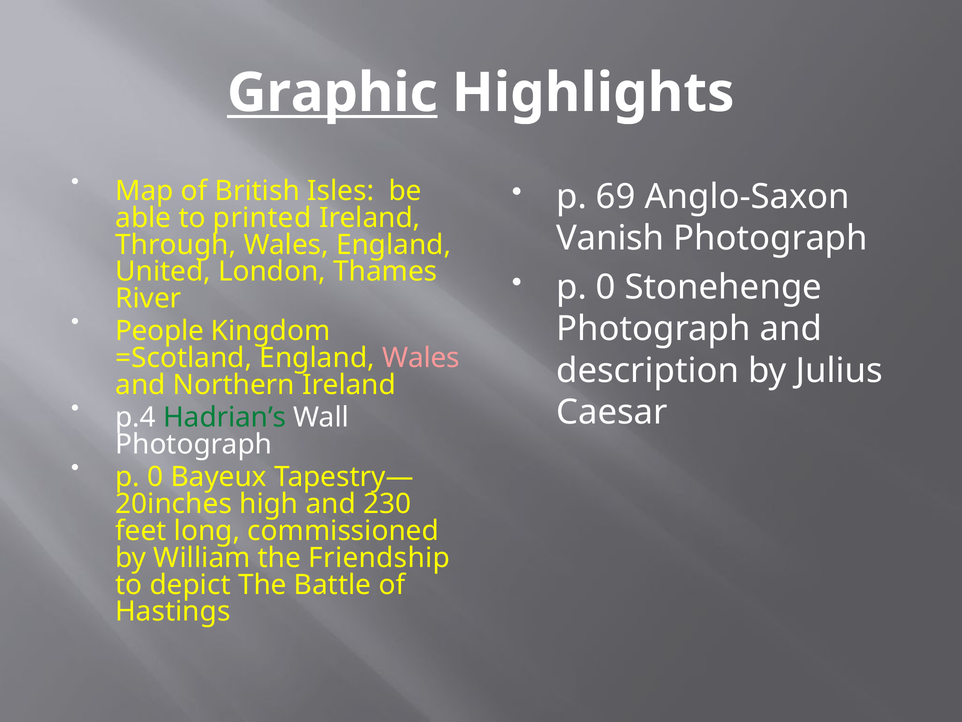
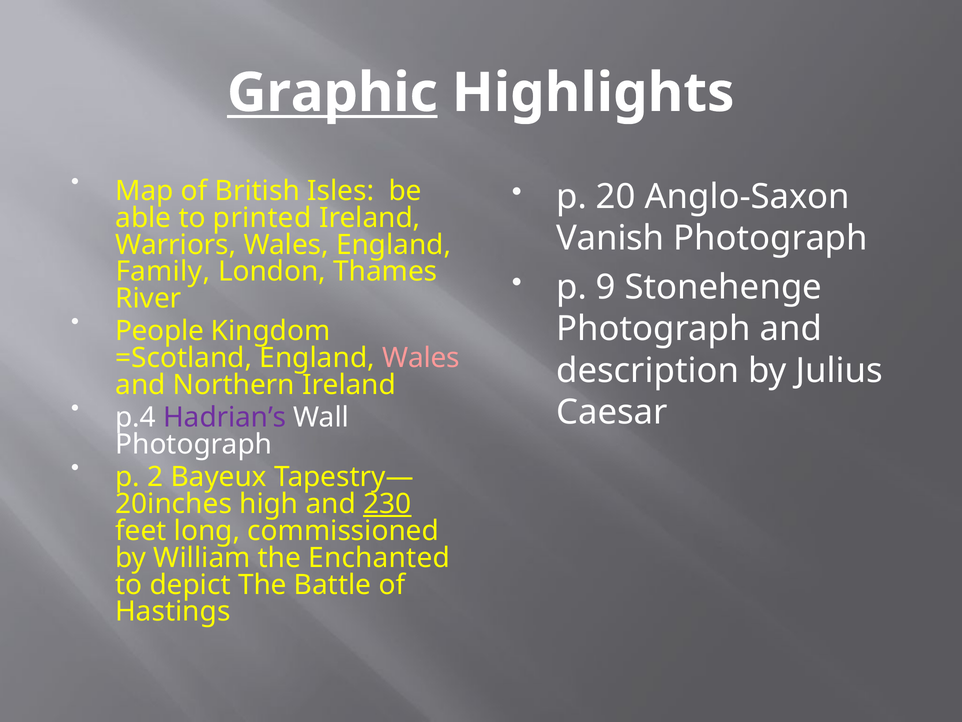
69: 69 -> 20
Through: Through -> Warriors
United: United -> Family
0 at (606, 287): 0 -> 9
Hadrian’s colour: green -> purple
0 at (155, 477): 0 -> 2
230 underline: none -> present
Friendship: Friendship -> Enchanted
